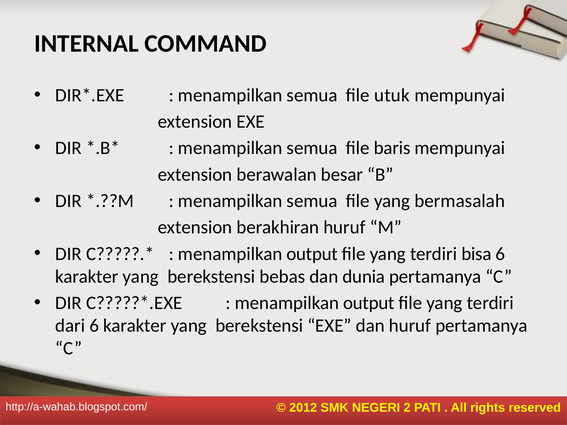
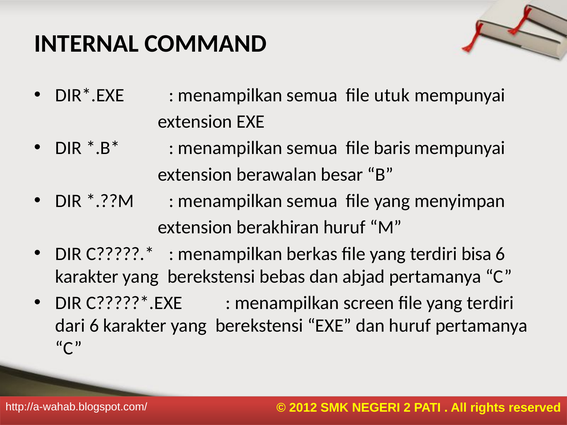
bermasalah: bermasalah -> menyimpan
output at (312, 254): output -> berkas
dunia: dunia -> abjad
output at (369, 303): output -> screen
